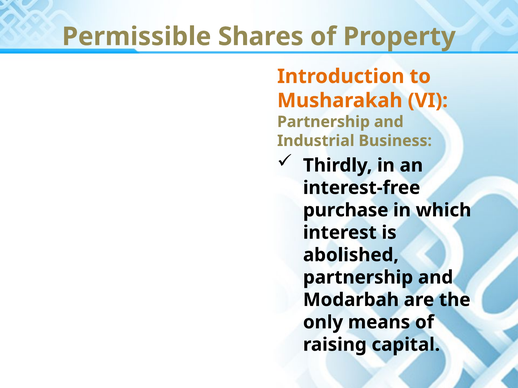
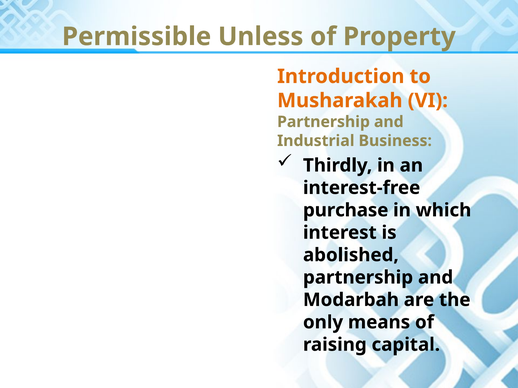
Shares: Shares -> Unless
